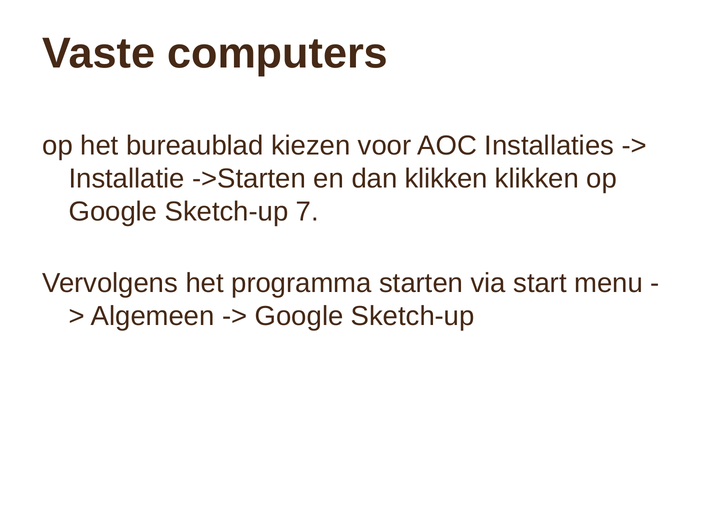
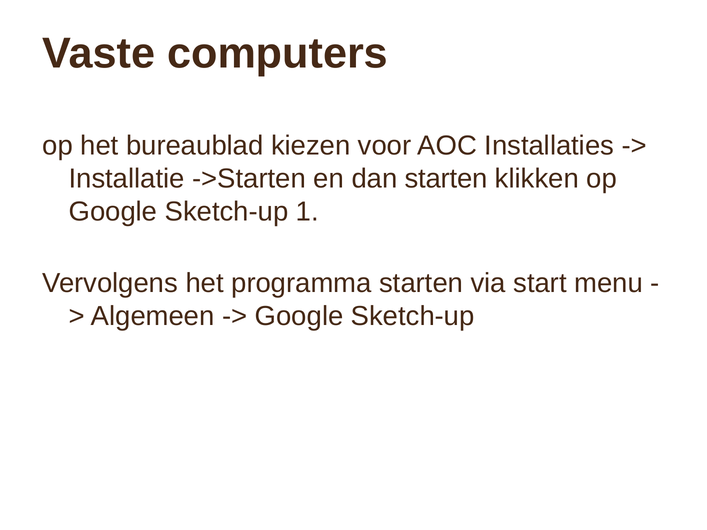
dan klikken: klikken -> starten
7: 7 -> 1
